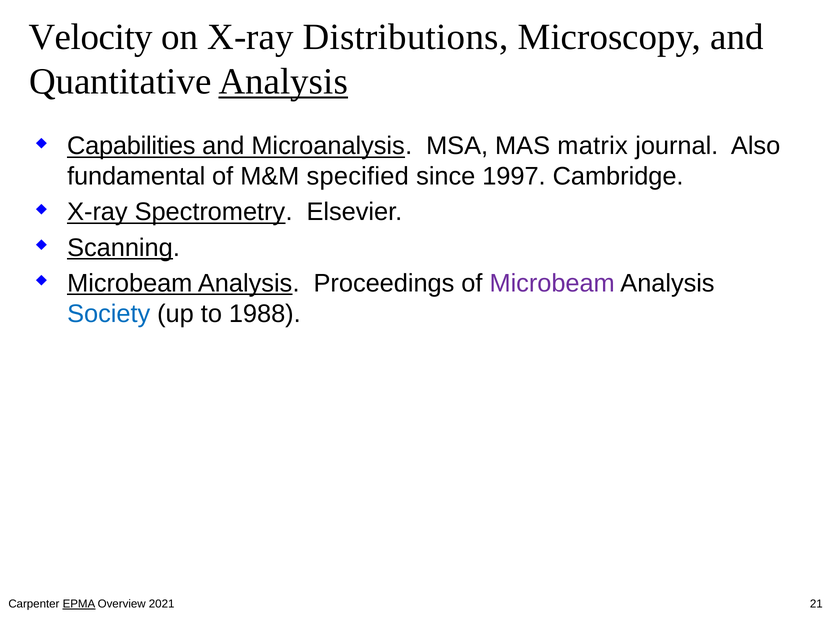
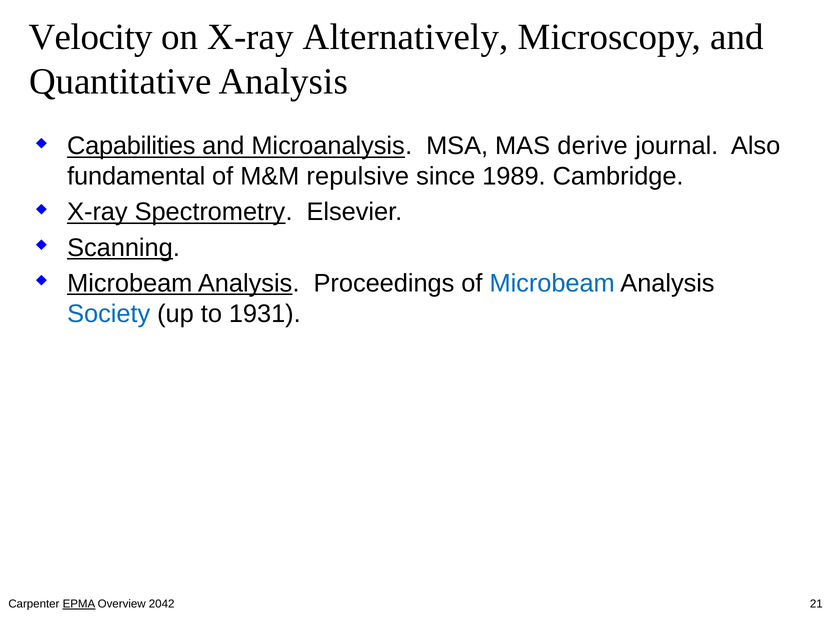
Distributions: Distributions -> Alternatively
Analysis at (283, 81) underline: present -> none
matrix: matrix -> derive
specified: specified -> repulsive
1997: 1997 -> 1989
Microbeam at (552, 283) colour: purple -> blue
1988: 1988 -> 1931
2021: 2021 -> 2042
